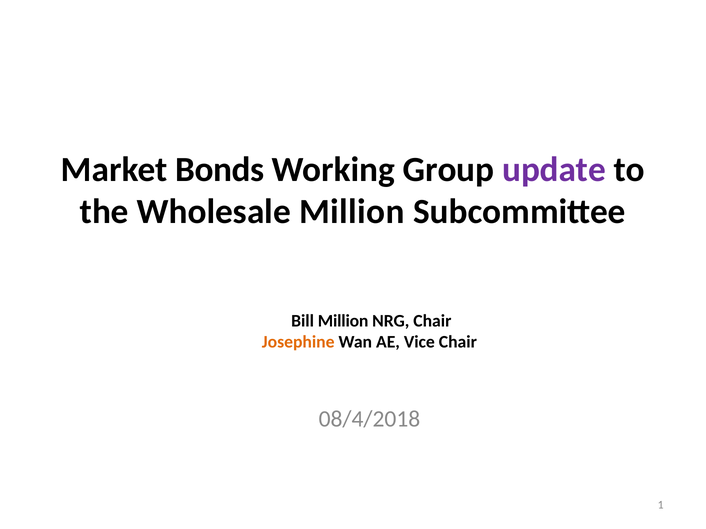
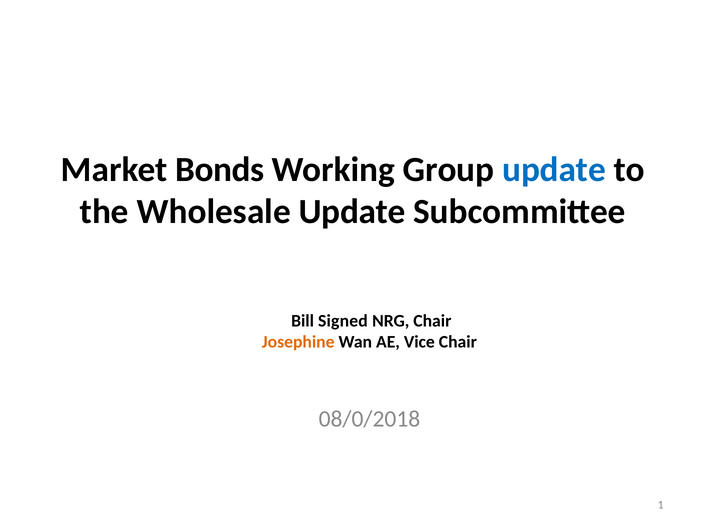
update at (554, 170) colour: purple -> blue
Wholesale Million: Million -> Update
Bill Million: Million -> Signed
08/4/2018: 08/4/2018 -> 08/0/2018
